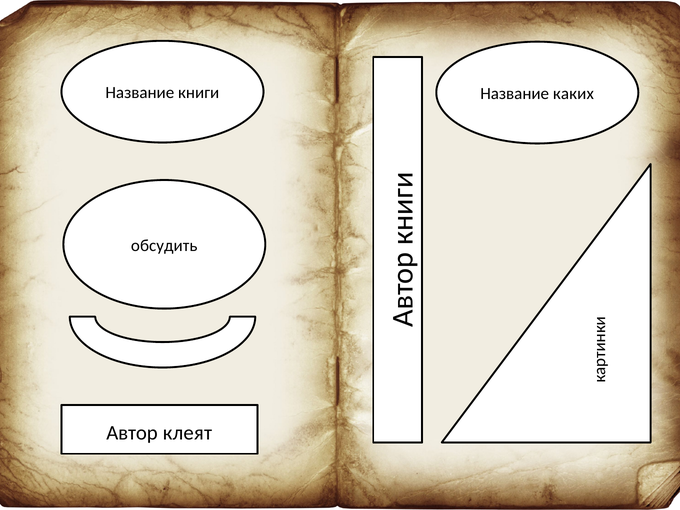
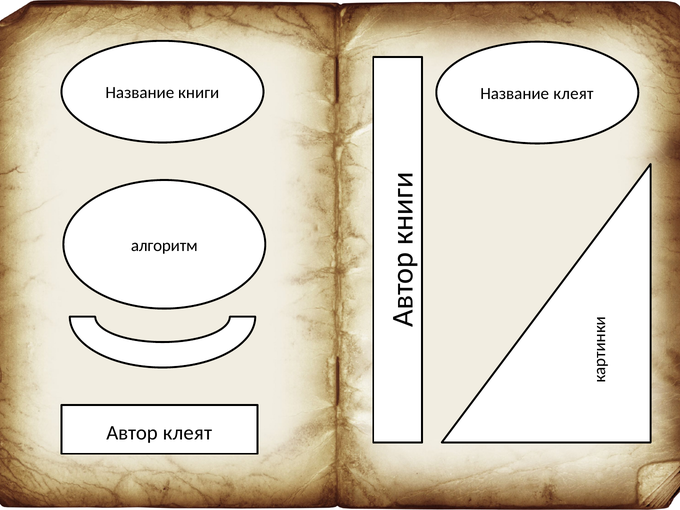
Название каких: каких -> клеят
обсудить: обсудить -> алгоритм
